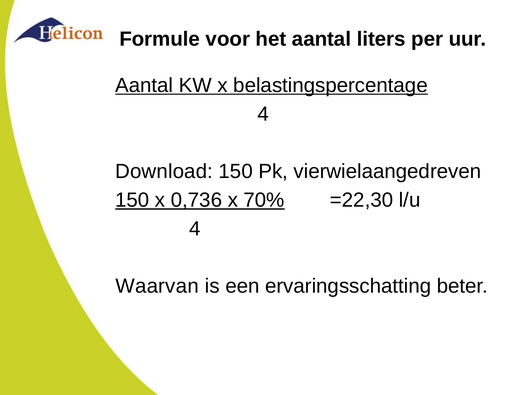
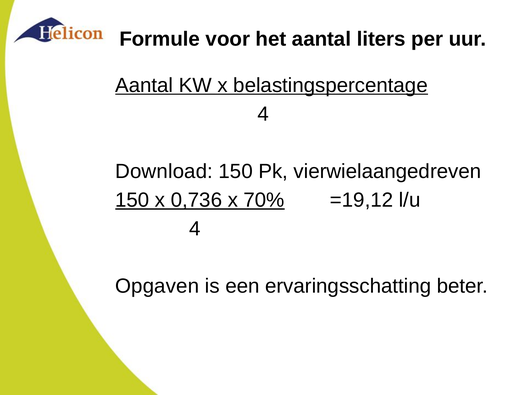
=22,30: =22,30 -> =19,12
Waarvan: Waarvan -> Opgaven
